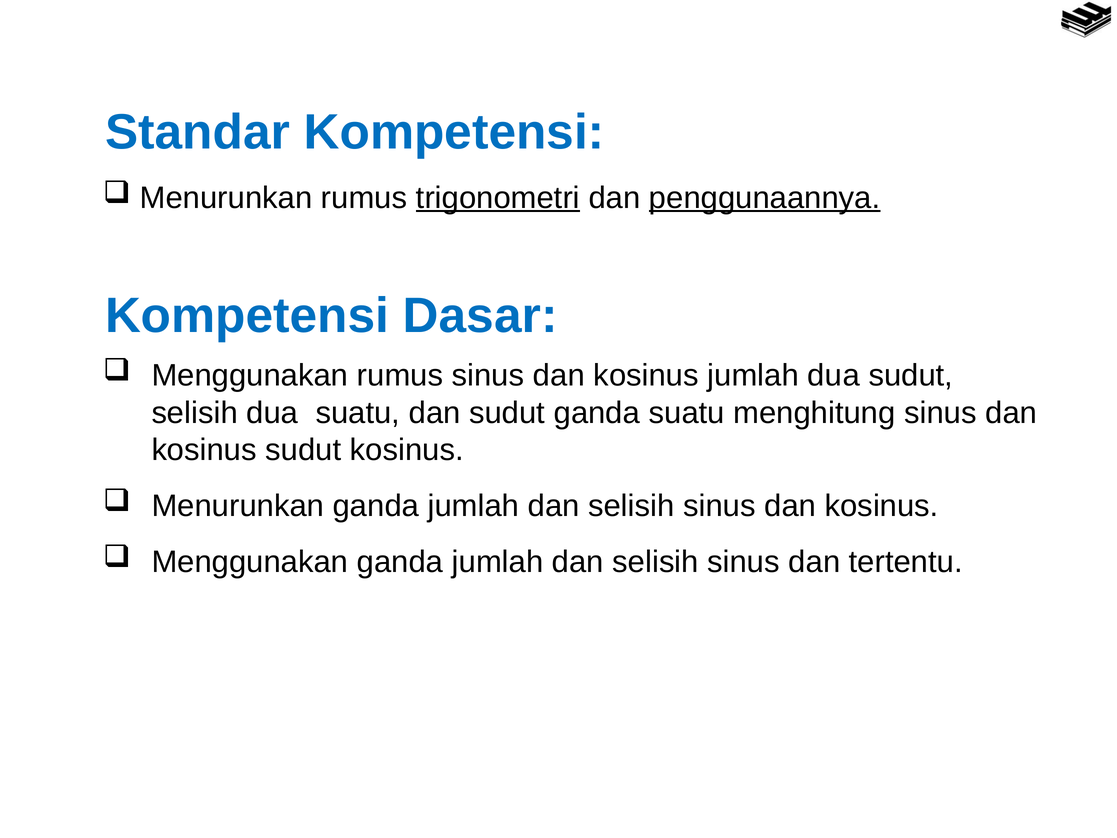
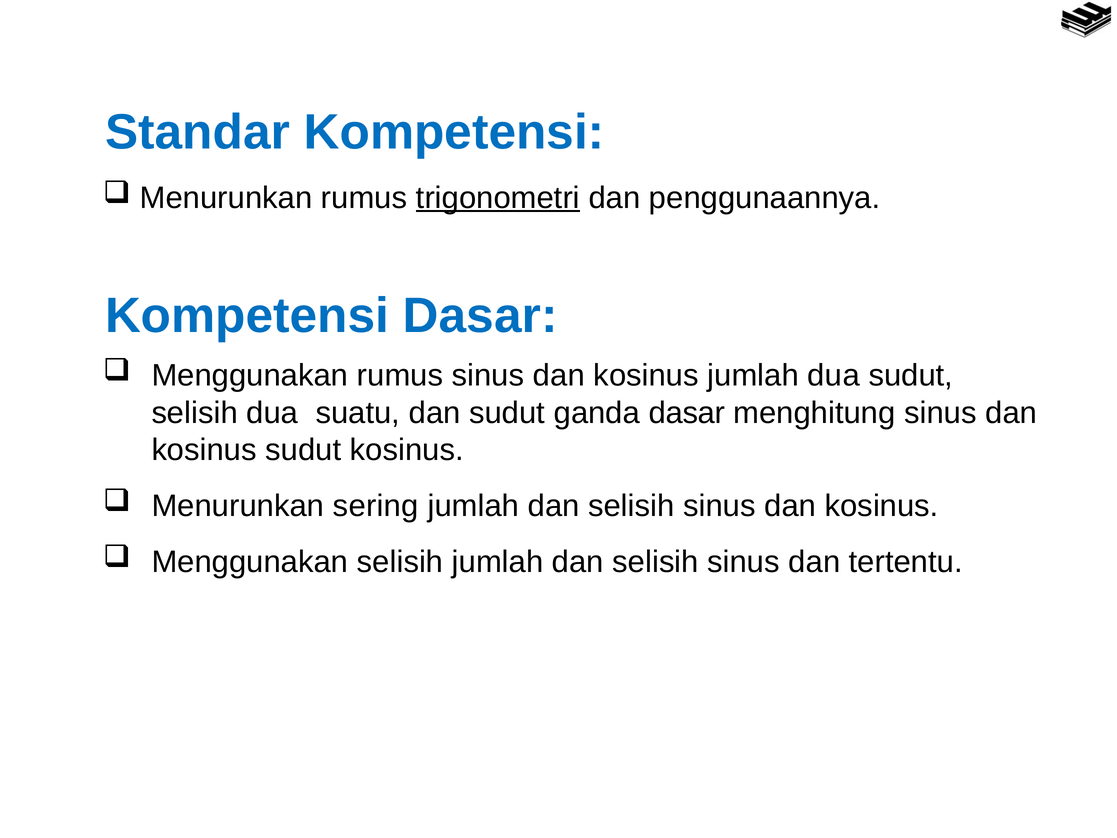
penggunaannya underline: present -> none
ganda suatu: suatu -> dasar
Menurunkan ganda: ganda -> sering
Menggunakan ganda: ganda -> selisih
